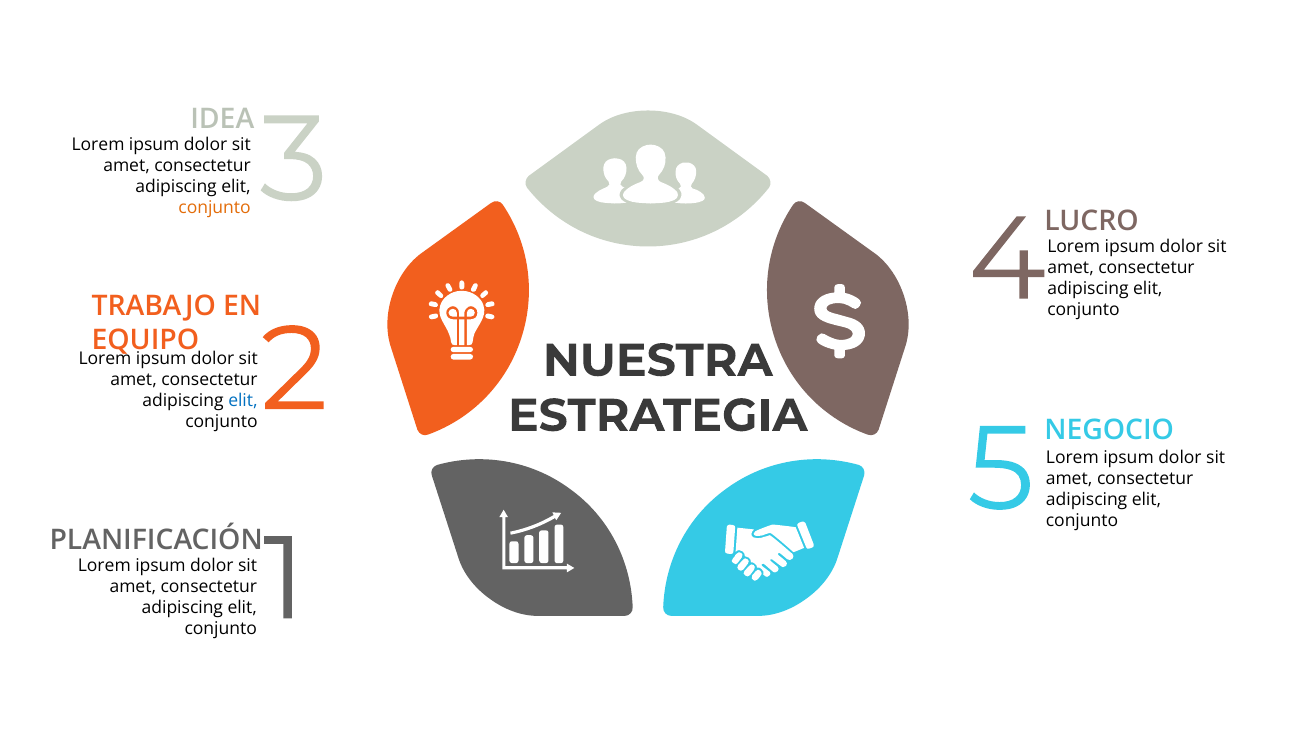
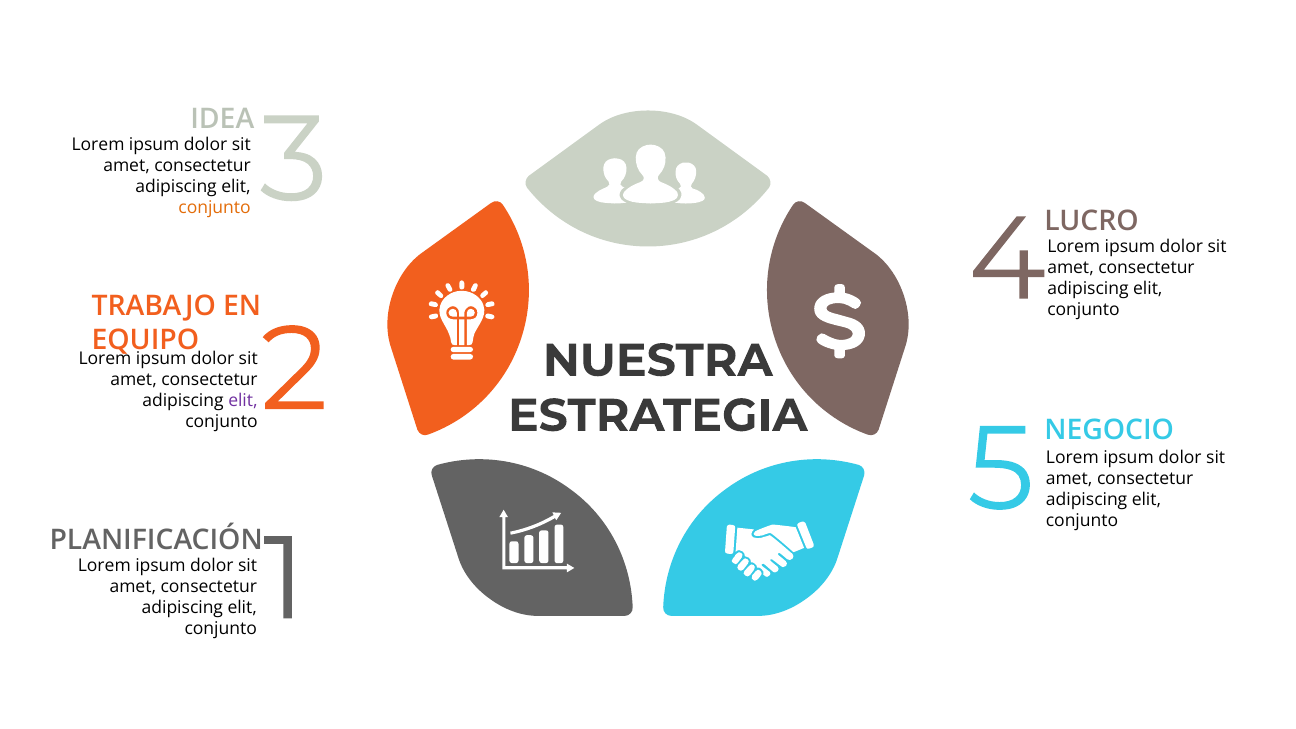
elit at (243, 401) colour: blue -> purple
